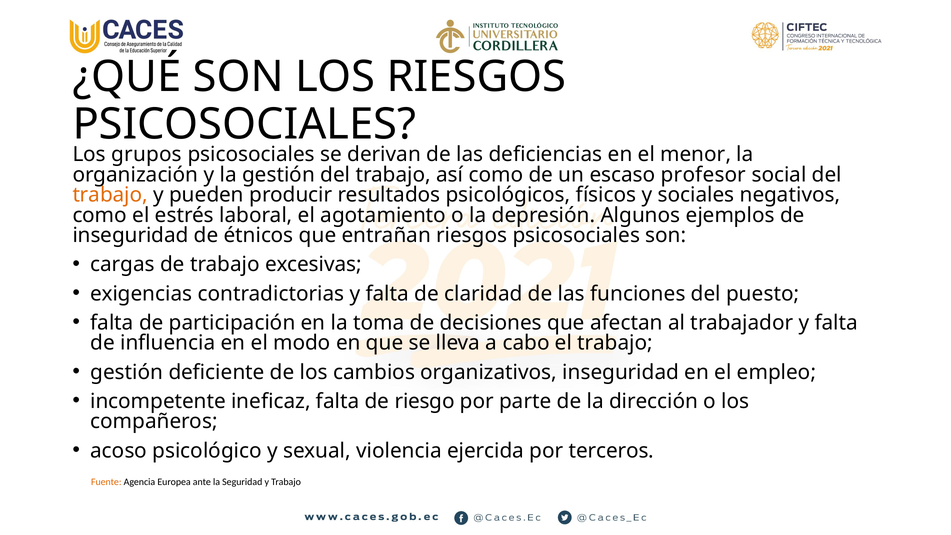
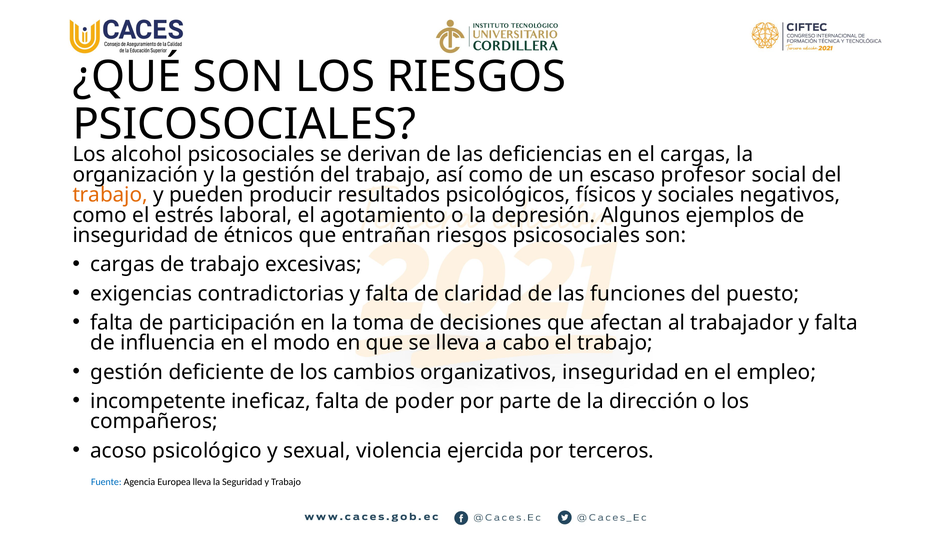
grupos: grupos -> alcohol
el menor: menor -> cargas
riesgo: riesgo -> poder
Fuente colour: orange -> blue
Europea ante: ante -> lleva
